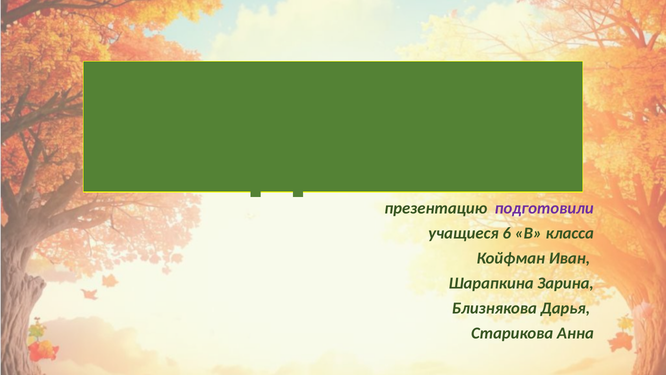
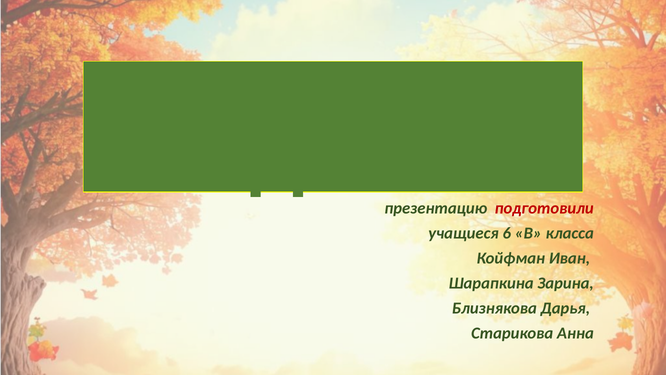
подготовили colour: purple -> red
